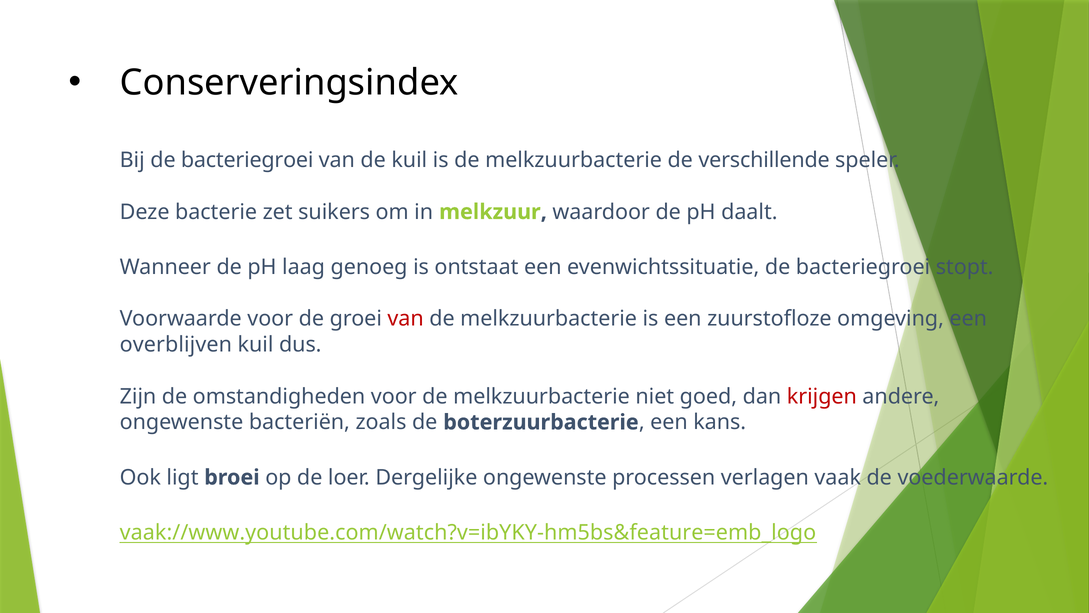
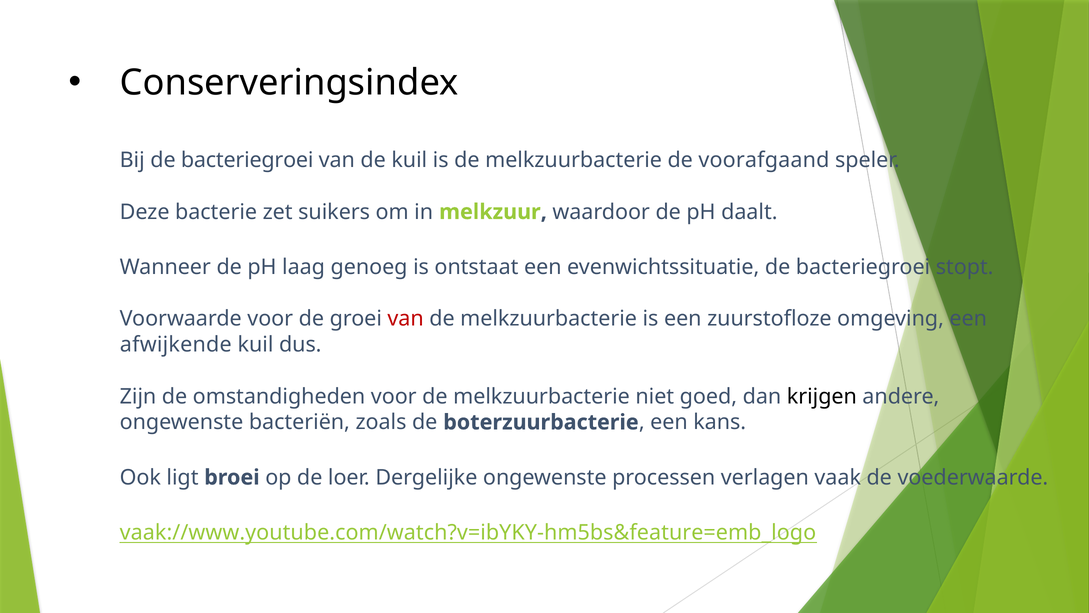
verschillende: verschillende -> voorafgaand
overblijven: overblijven -> afwijkende
krijgen colour: red -> black
